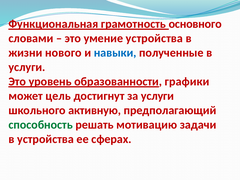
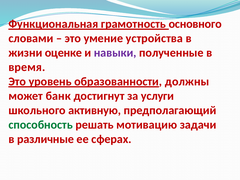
нового: нового -> оценке
навыки colour: blue -> purple
услуги at (27, 67): услуги -> время
графики: графики -> должны
цель: цель -> банк
в устройства: устройства -> различные
